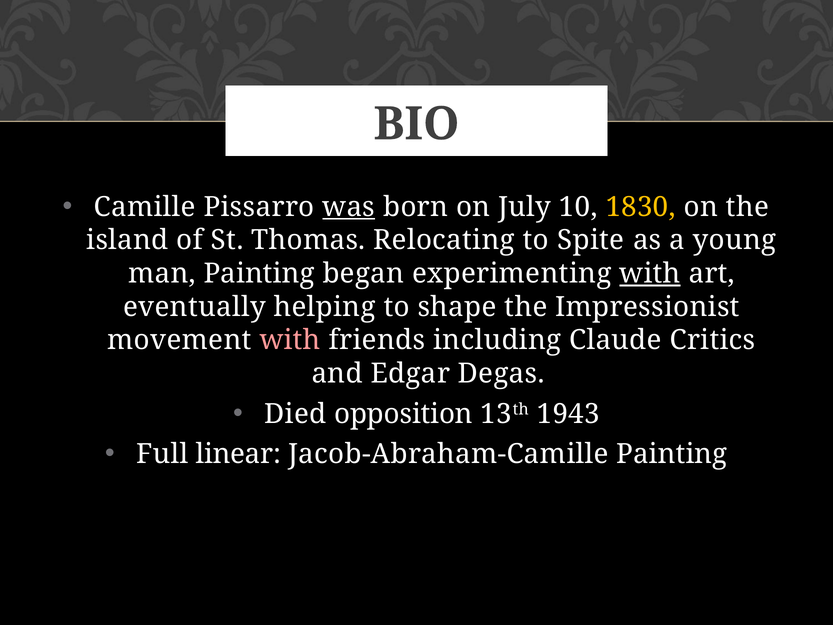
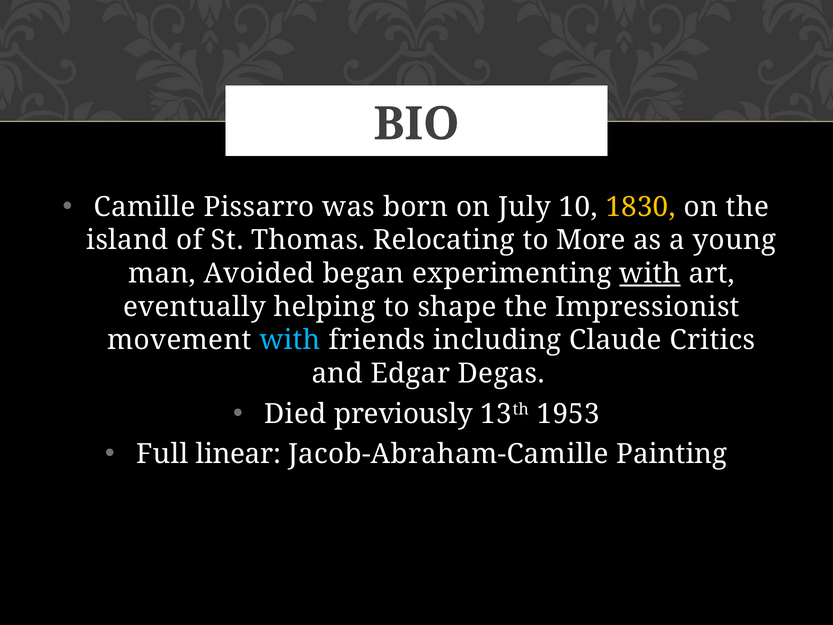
was underline: present -> none
Spite: Spite -> More
man Painting: Painting -> Avoided
with at (290, 340) colour: pink -> light blue
opposition: opposition -> previously
1943: 1943 -> 1953
